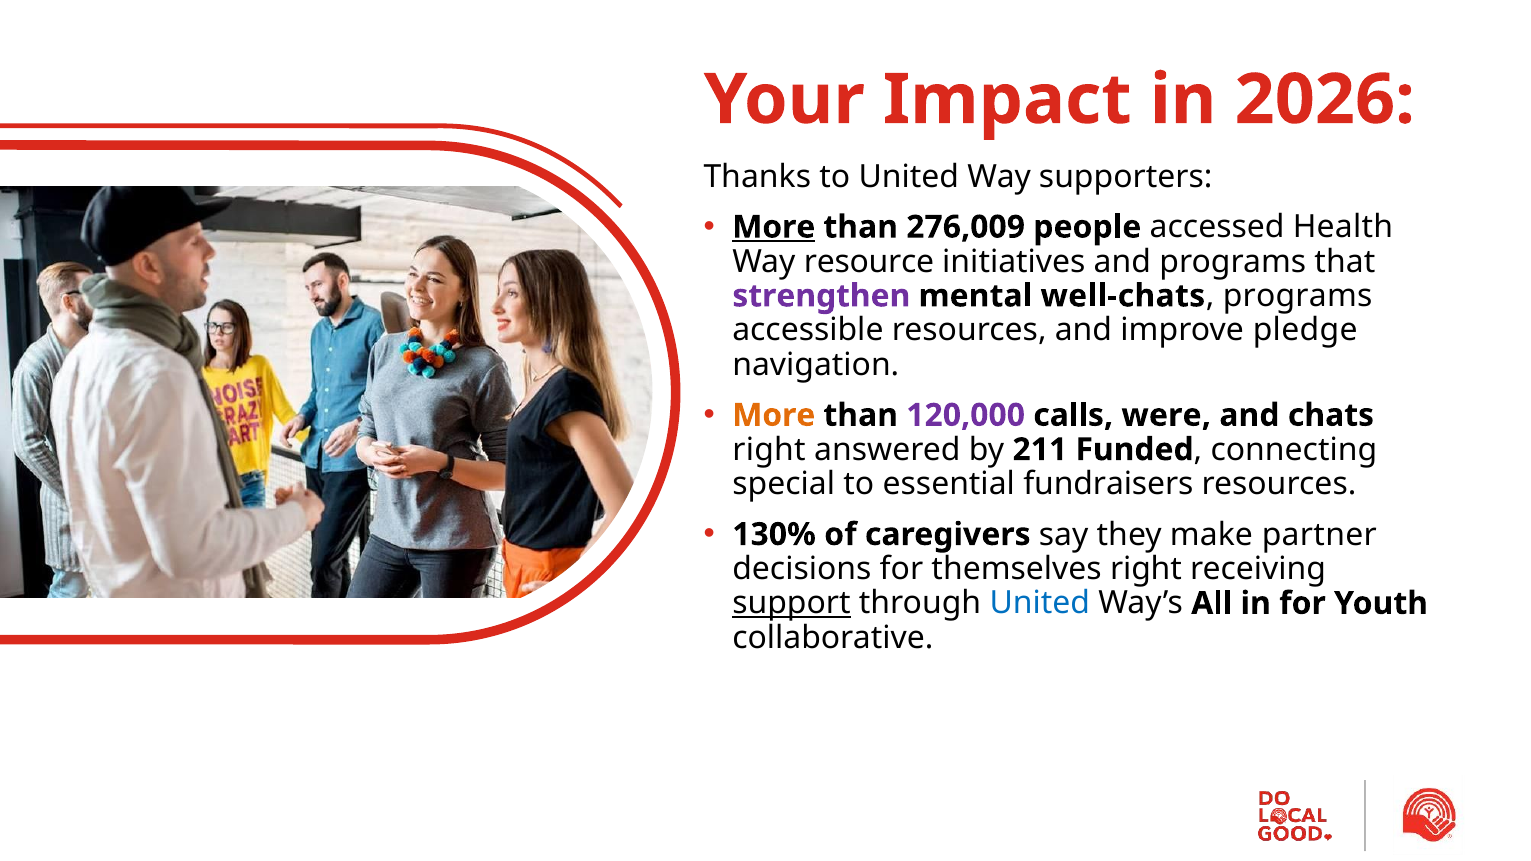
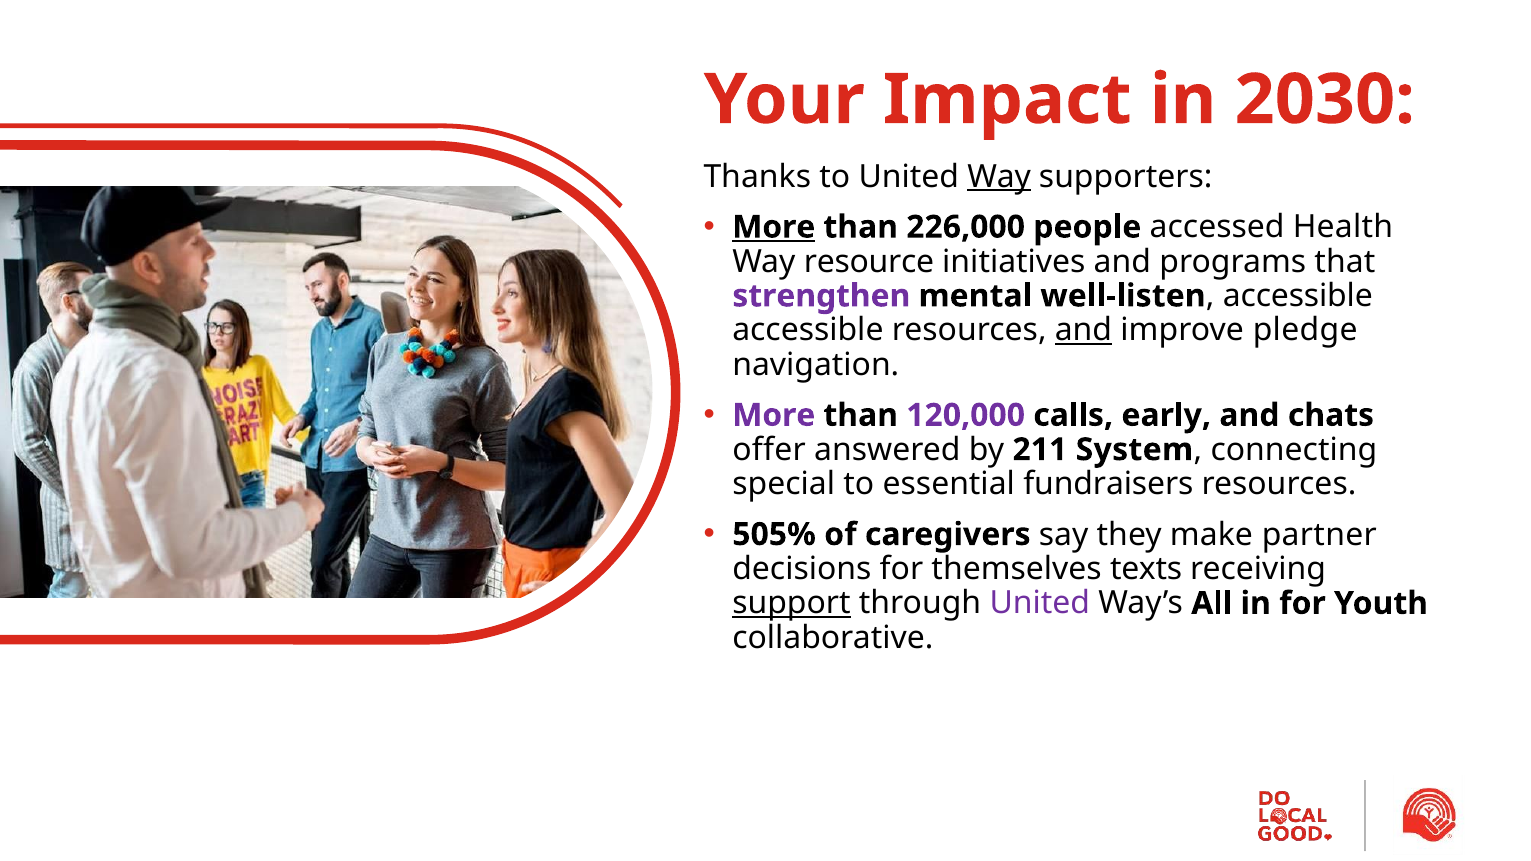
2026: 2026 -> 2030
Way at (999, 177) underline: none -> present
276,009: 276,009 -> 226,000
well-chats: well-chats -> well-listen
programs at (1298, 296): programs -> accessible
and at (1083, 330) underline: none -> present
More at (774, 415) colour: orange -> purple
were: were -> early
right at (769, 450): right -> offer
Funded: Funded -> System
130%: 130% -> 505%
themselves right: right -> texts
United at (1040, 604) colour: blue -> purple
